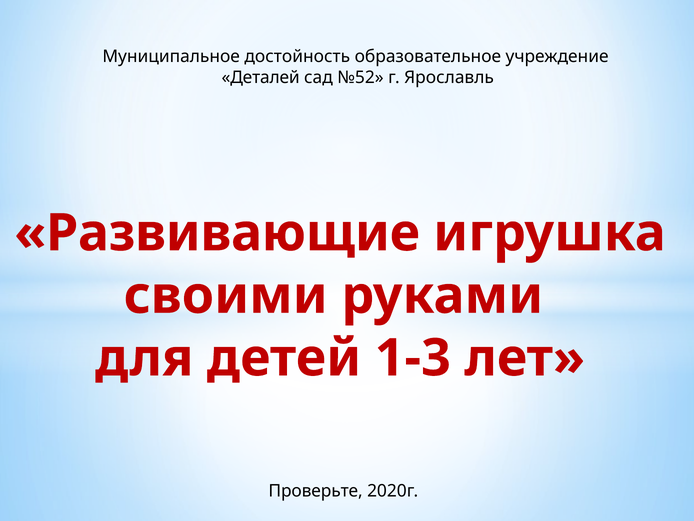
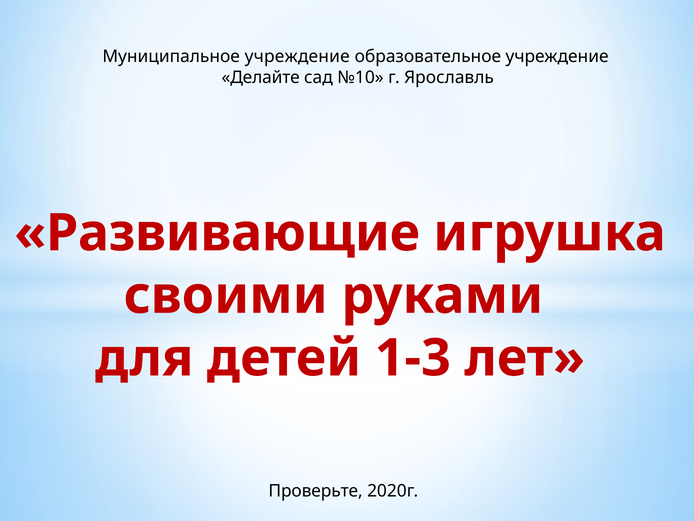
Муниципальное достойность: достойность -> учреждение
Деталей: Деталей -> Делайте
№52: №52 -> №10
